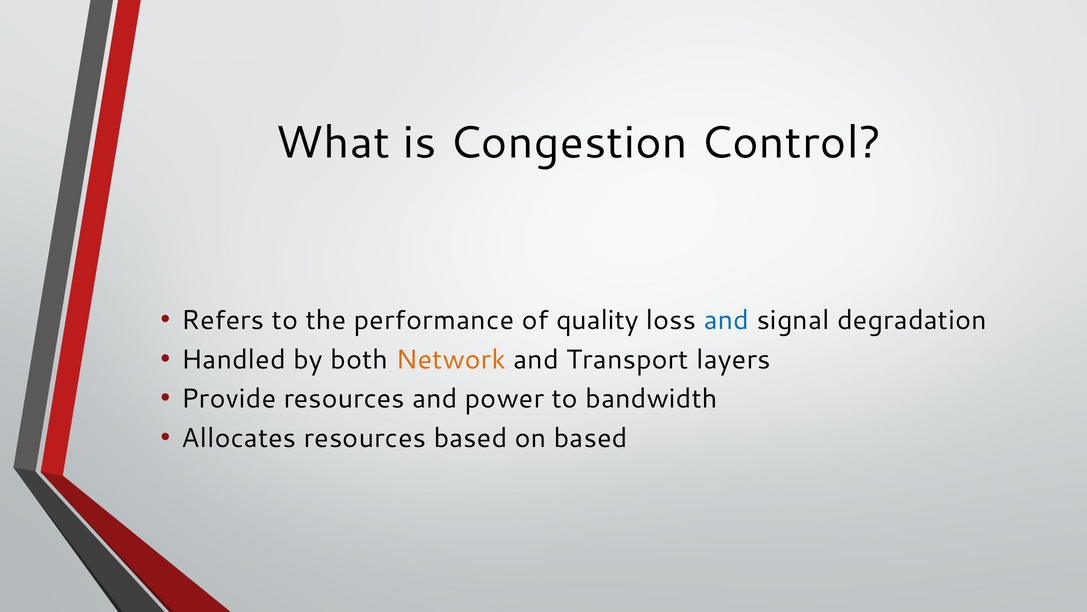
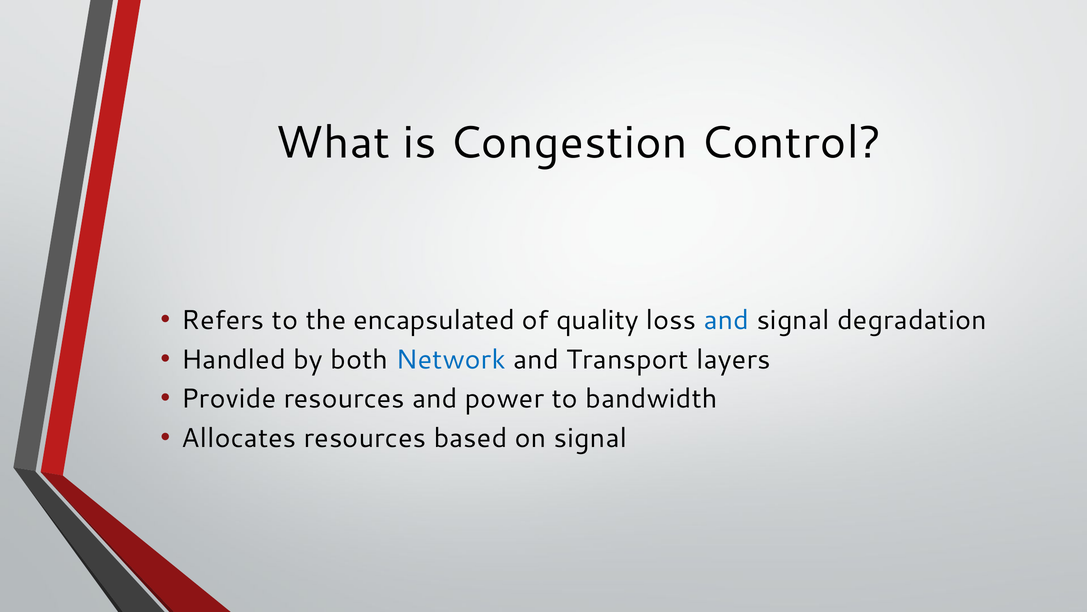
performance: performance -> encapsulated
Network colour: orange -> blue
on based: based -> signal
